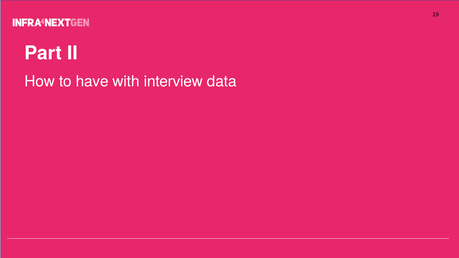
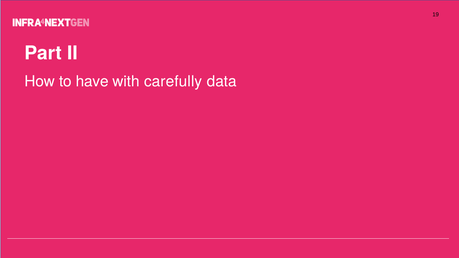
interview: interview -> carefully
